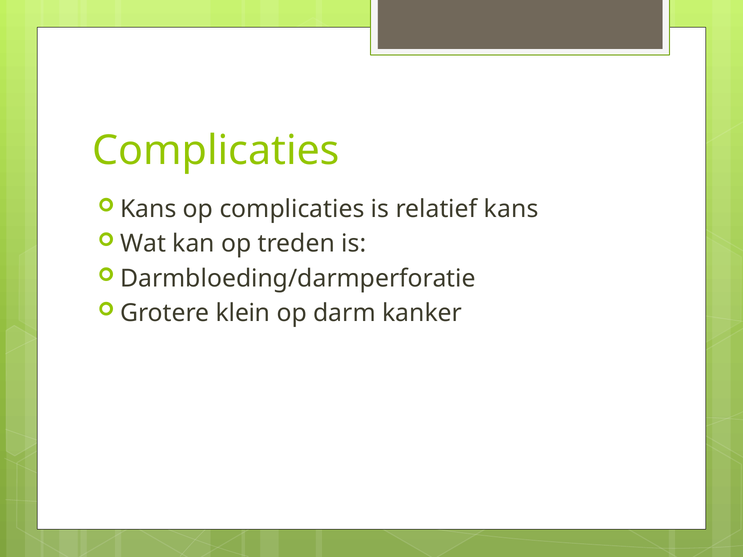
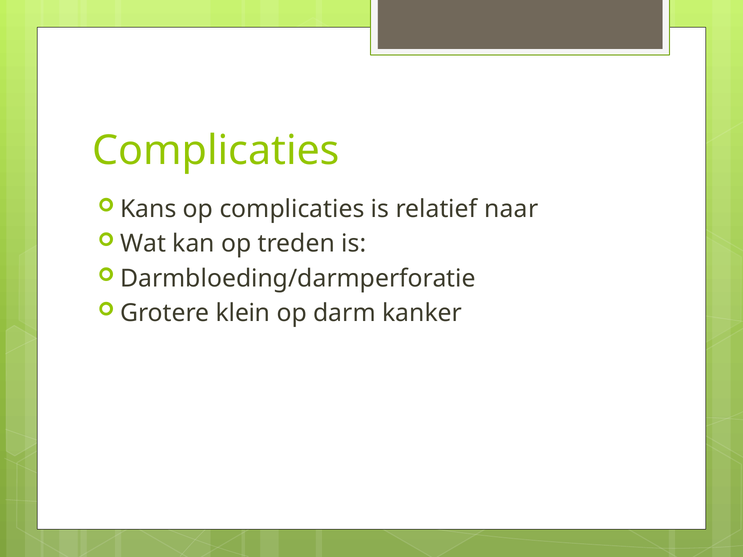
relatief kans: kans -> naar
